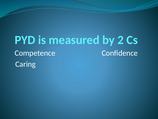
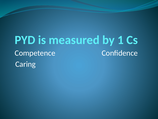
2: 2 -> 1
